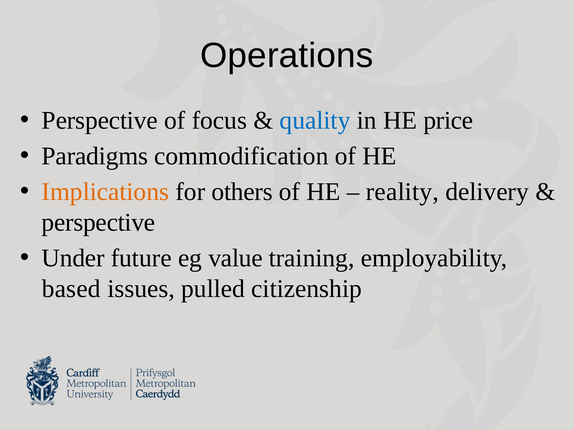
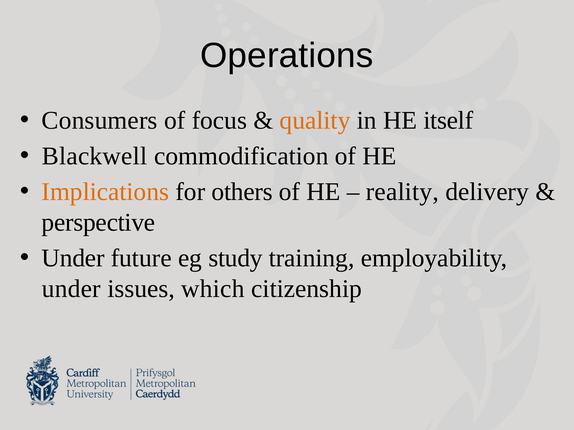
Perspective at (100, 120): Perspective -> Consumers
quality colour: blue -> orange
price: price -> itself
Paradigms: Paradigms -> Blackwell
value: value -> study
based at (71, 289): based -> under
pulled: pulled -> which
